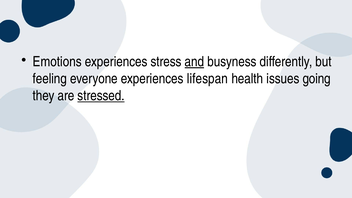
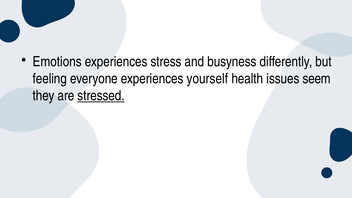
and underline: present -> none
lifespan: lifespan -> yourself
going: going -> seem
